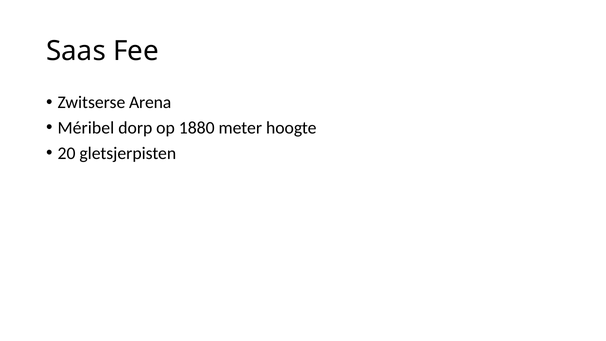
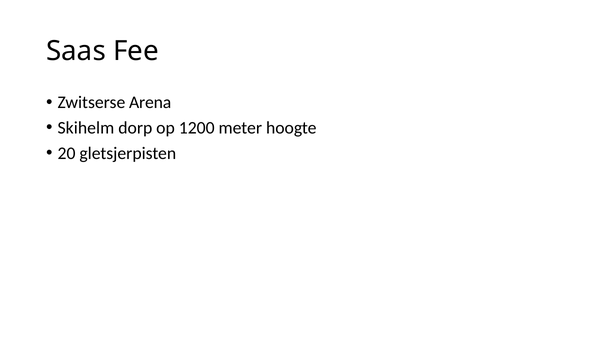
Méribel: Méribel -> Skihelm
1880: 1880 -> 1200
